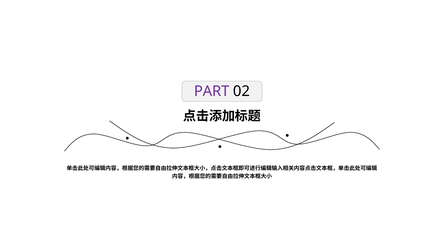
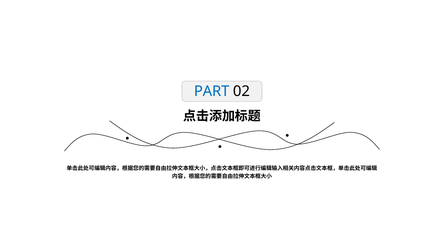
PART colour: purple -> blue
